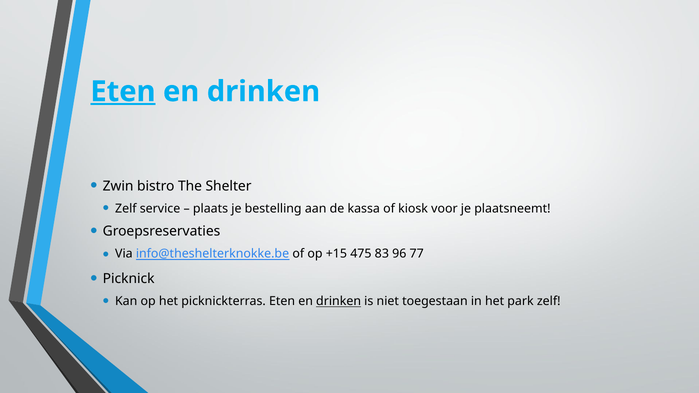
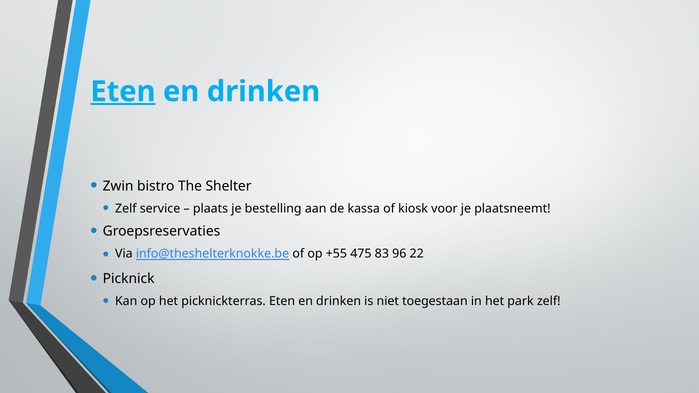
+15: +15 -> +55
77: 77 -> 22
drinken at (339, 302) underline: present -> none
